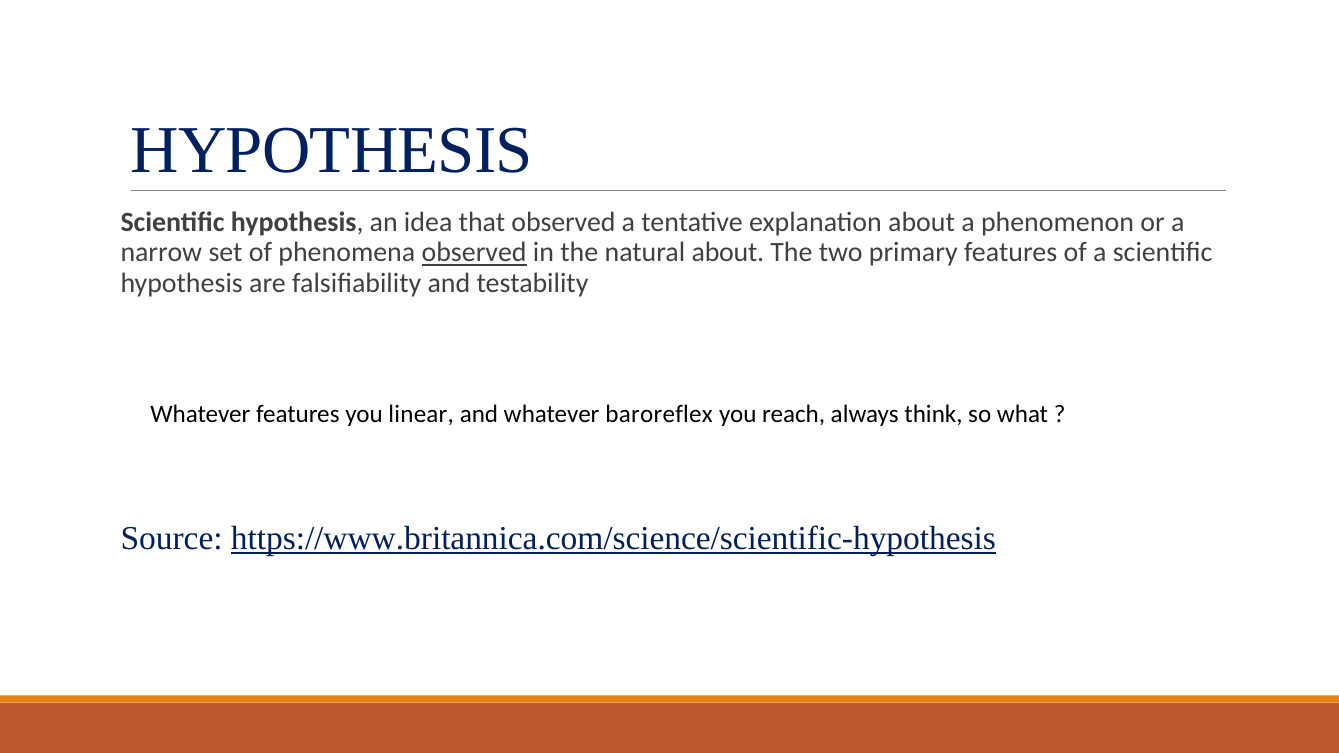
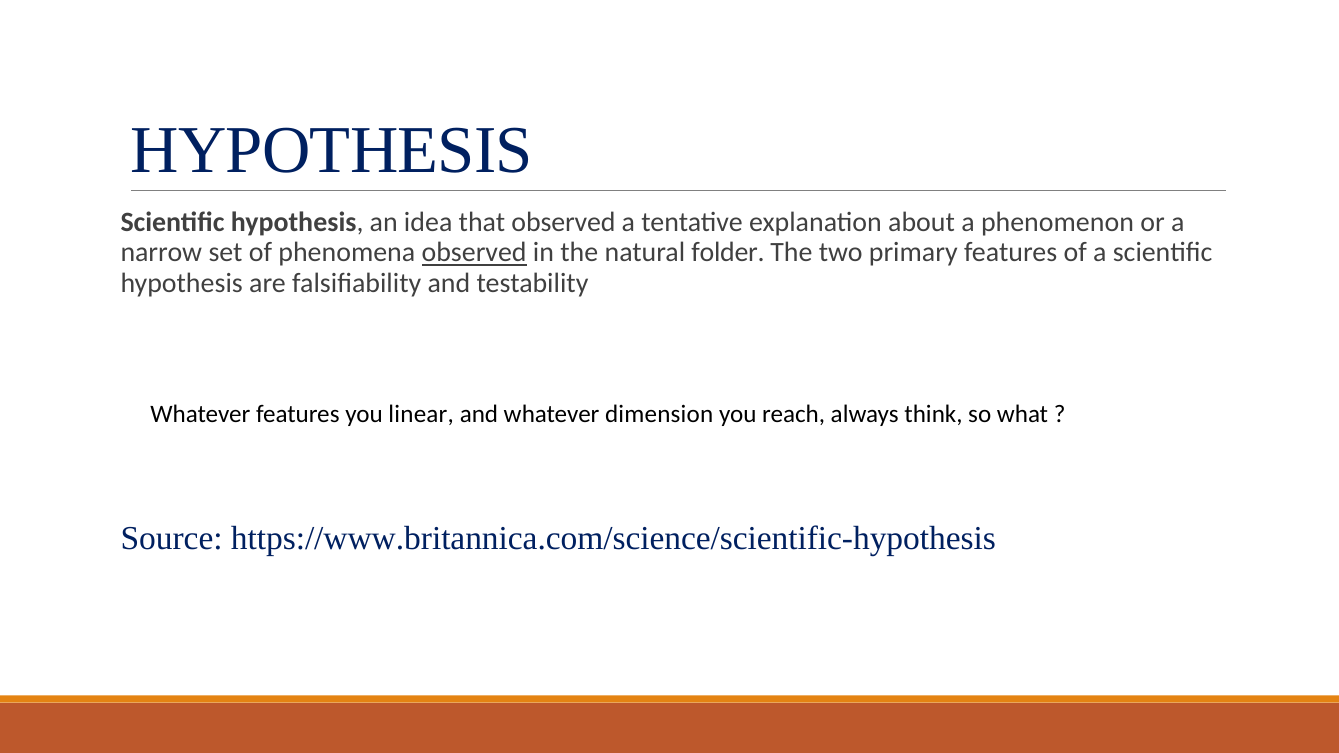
natural about: about -> folder
baroreflex: baroreflex -> dimension
https://www.britannica.com/science/scientific-hypothesis underline: present -> none
